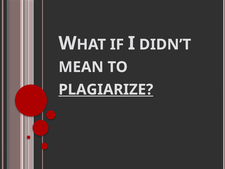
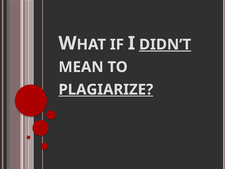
DIDN’T underline: none -> present
